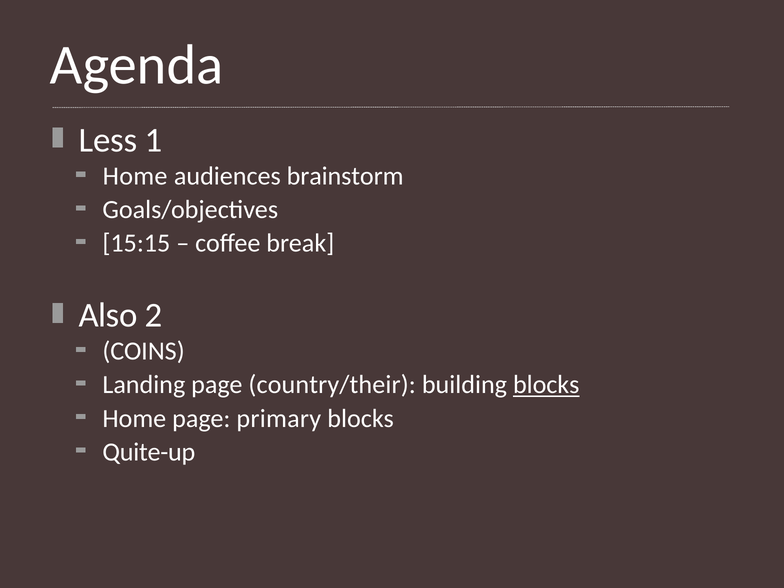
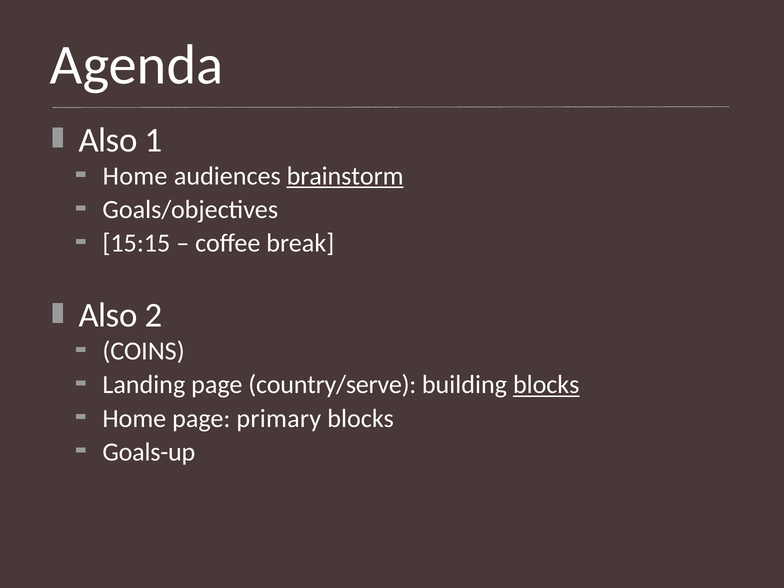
Less at (108, 140): Less -> Also
brainstorm underline: none -> present
country/their: country/their -> country/serve
Quite-up: Quite-up -> Goals-up
